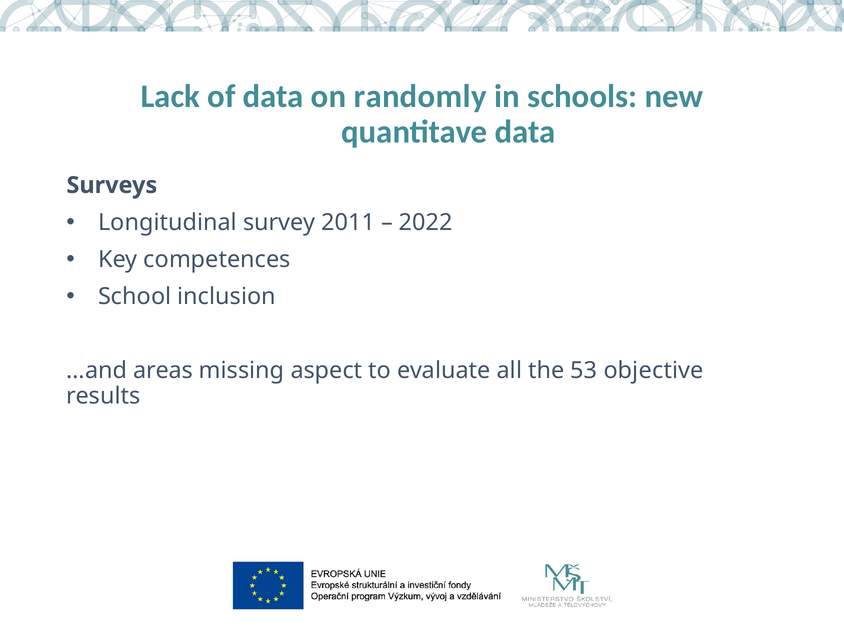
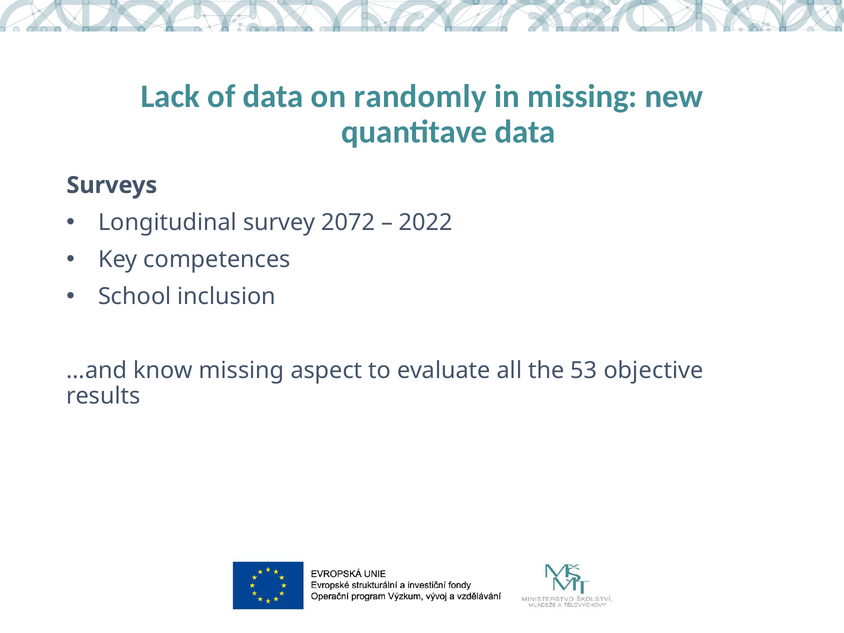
in schools: schools -> missing
2011: 2011 -> 2072
areas: areas -> know
